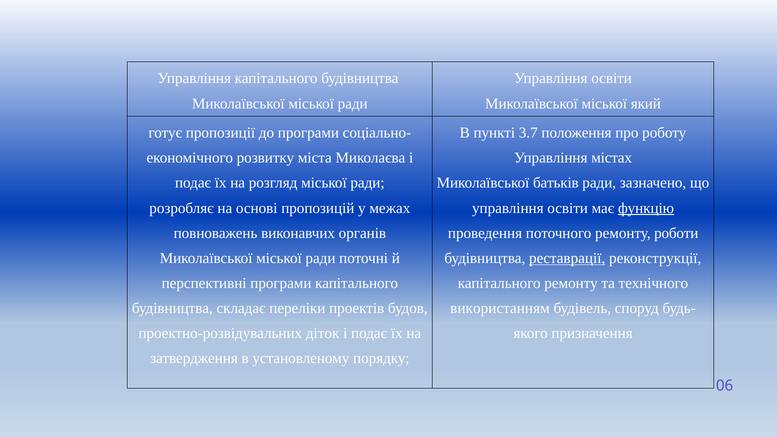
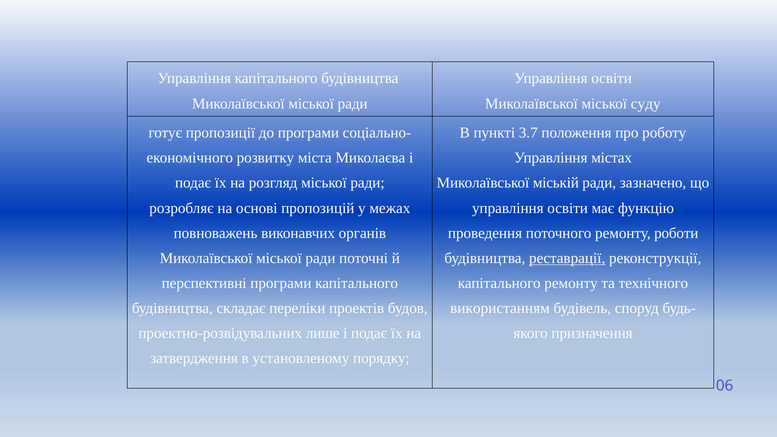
який: який -> суду
батьків: батьків -> міській
функцію underline: present -> none
діток: діток -> лише
